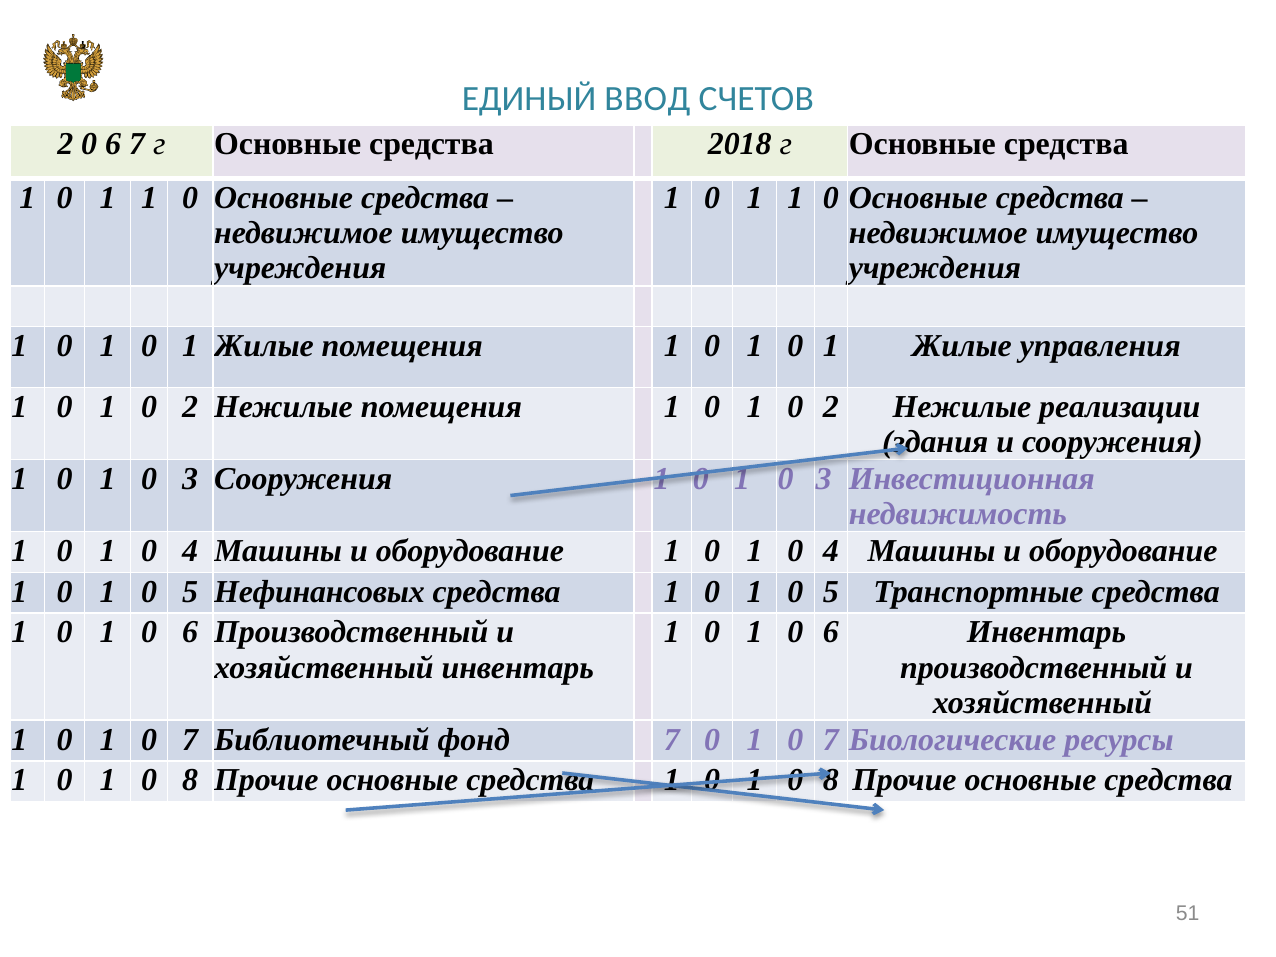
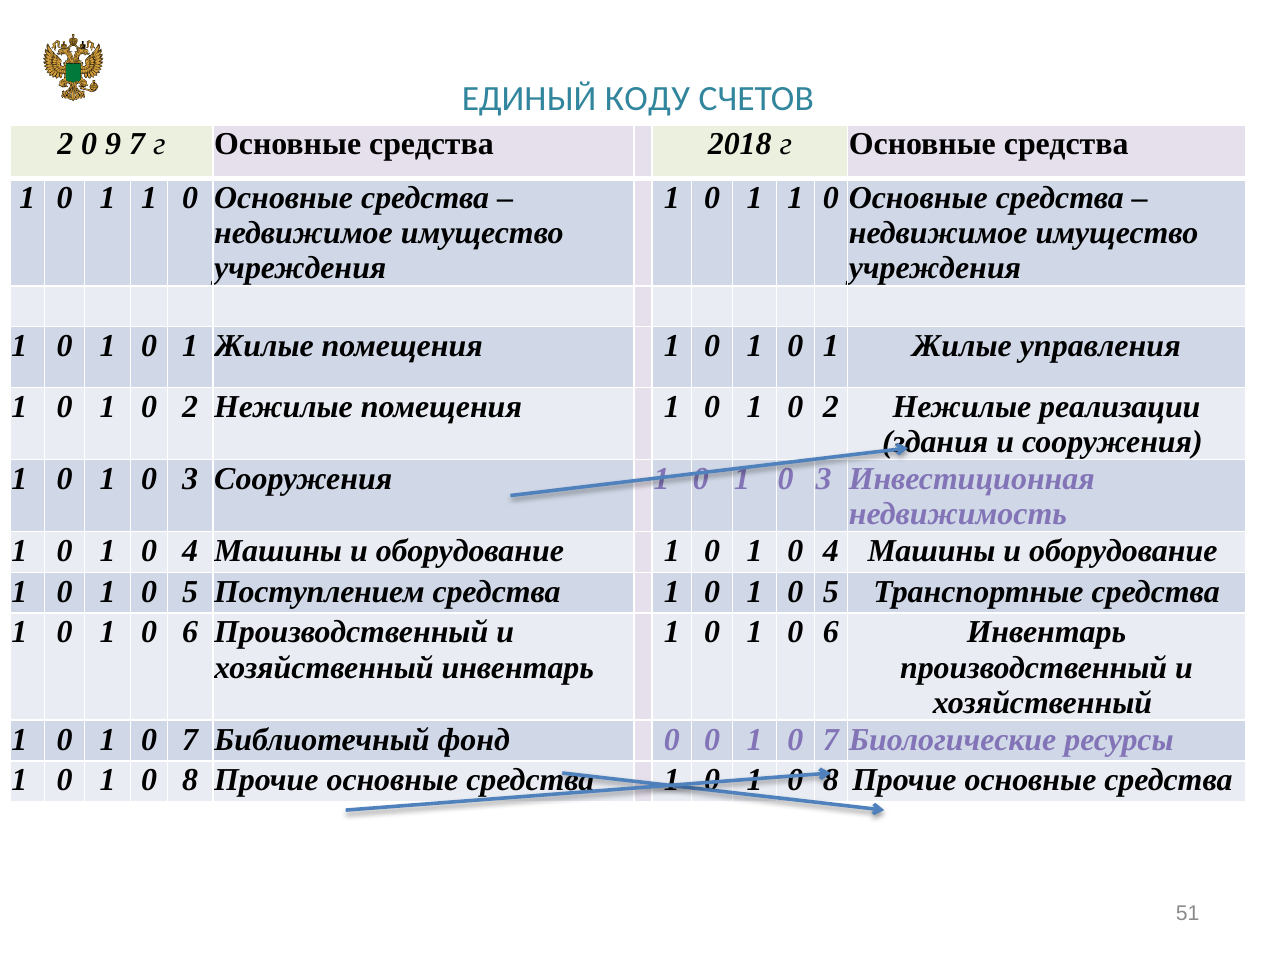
ВВОД: ВВОД -> КОДУ
2 0 6: 6 -> 9
Нефинансовых: Нефинансовых -> Поступлением
фонд 7: 7 -> 0
